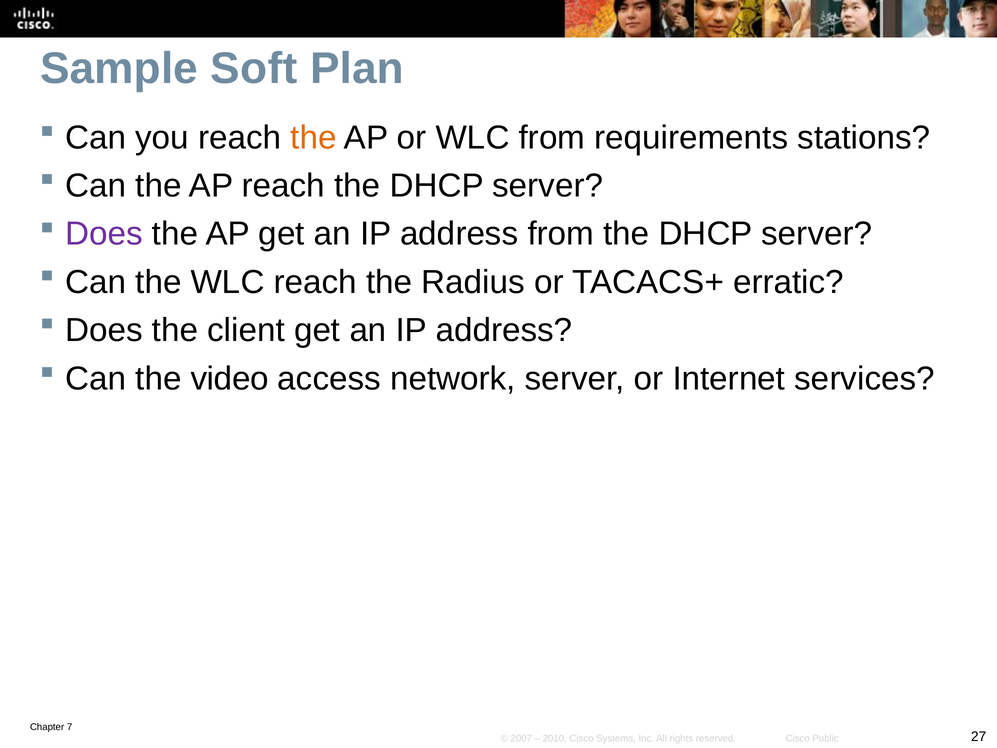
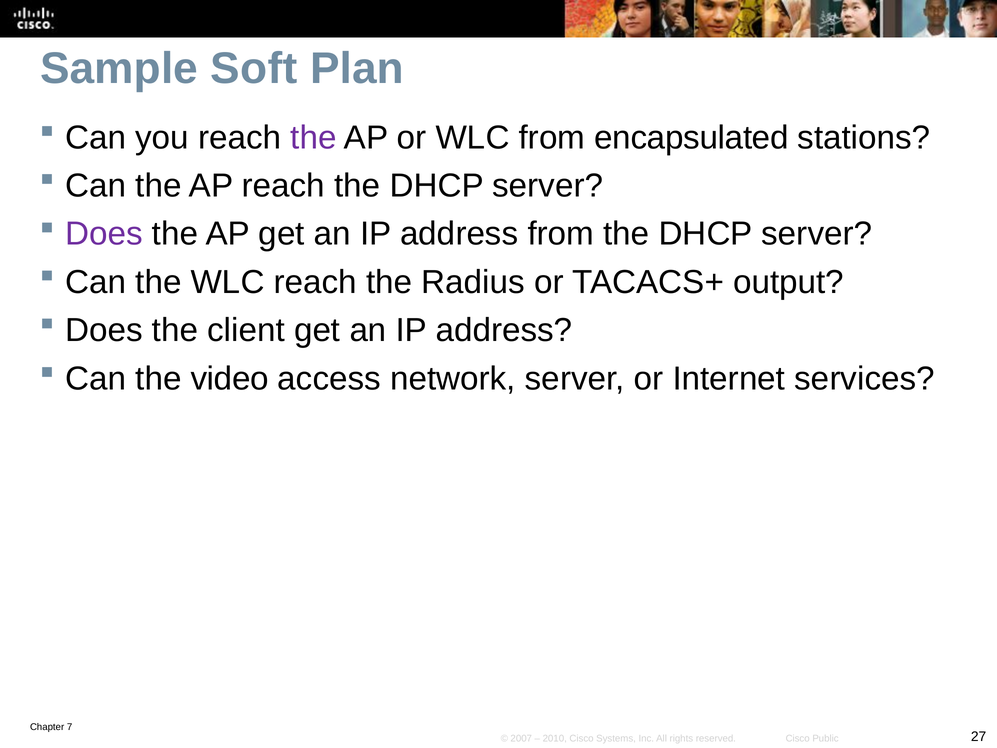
the at (314, 138) colour: orange -> purple
requirements: requirements -> encapsulated
erratic: erratic -> output
